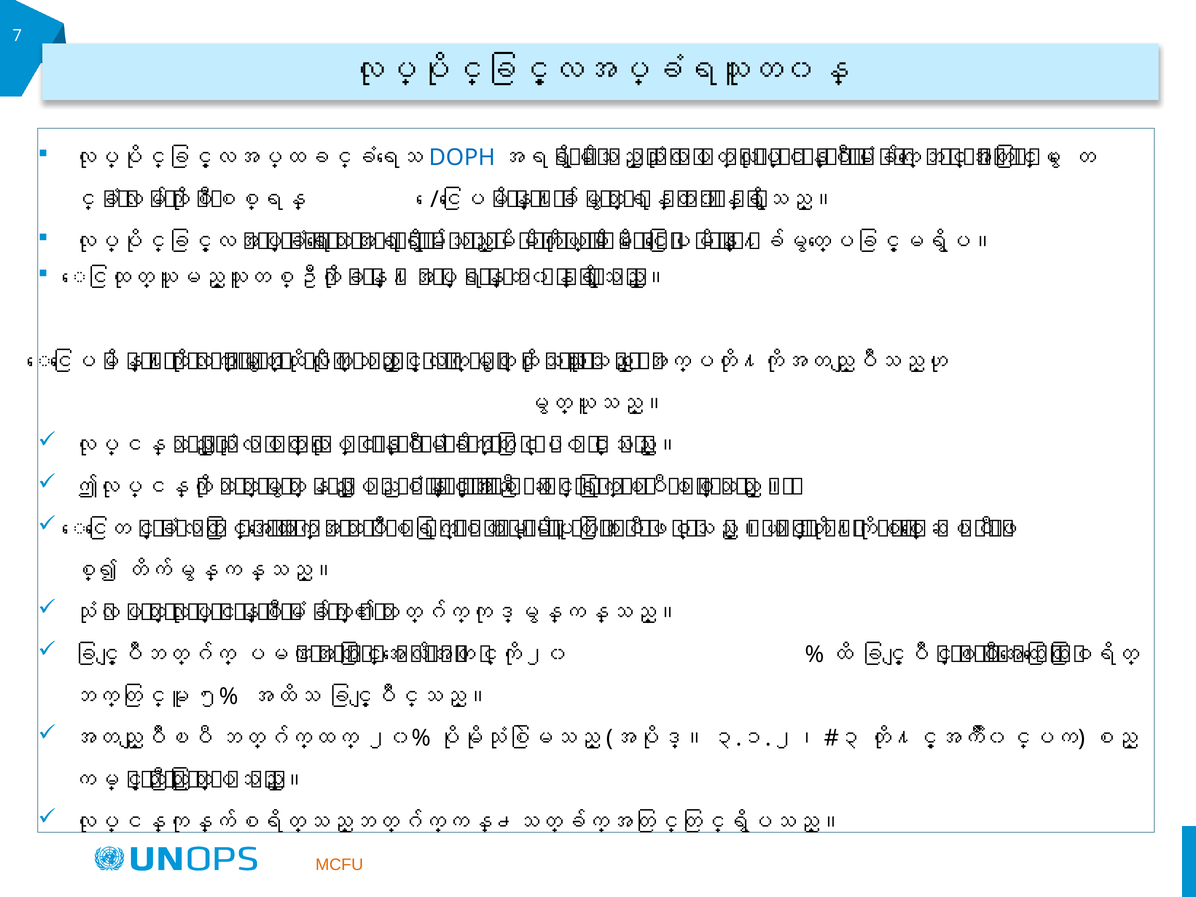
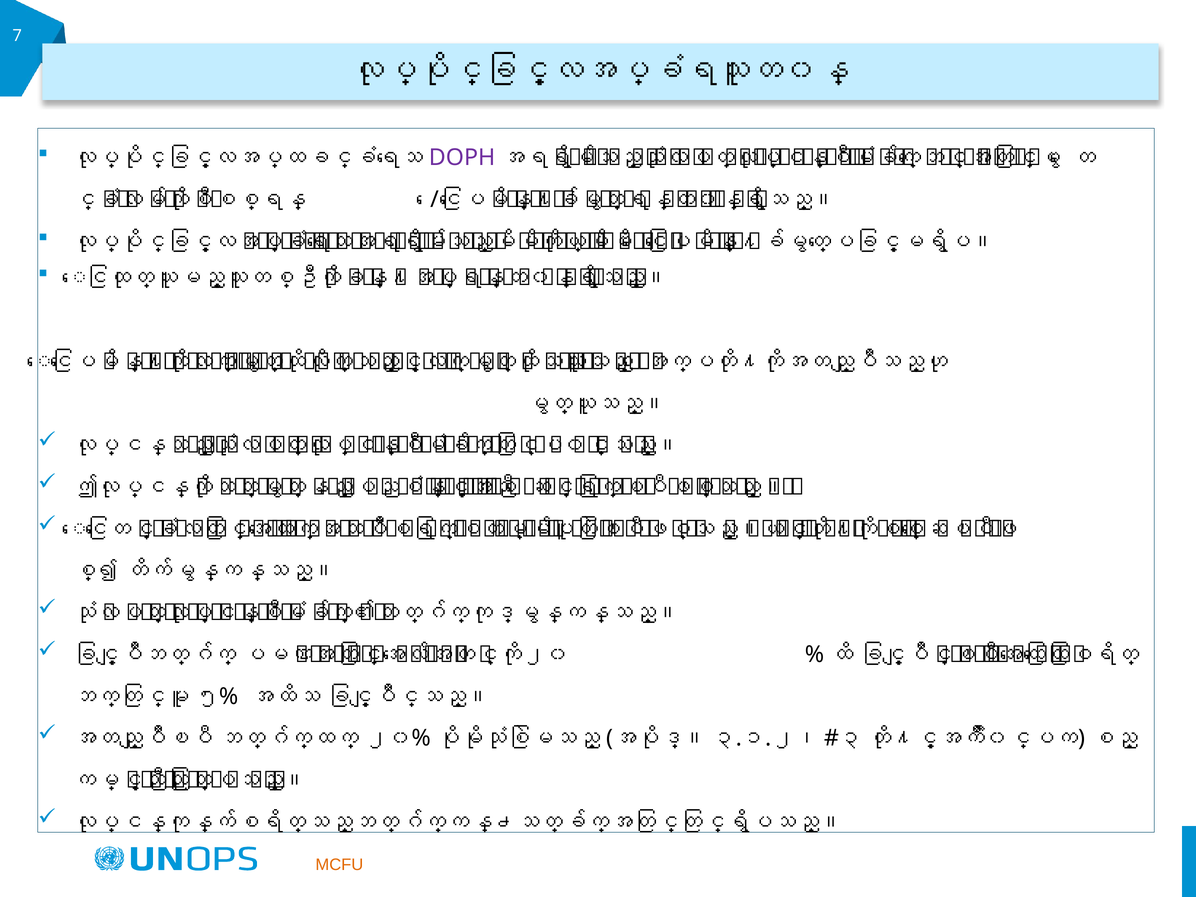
DOPH colour: blue -> purple
